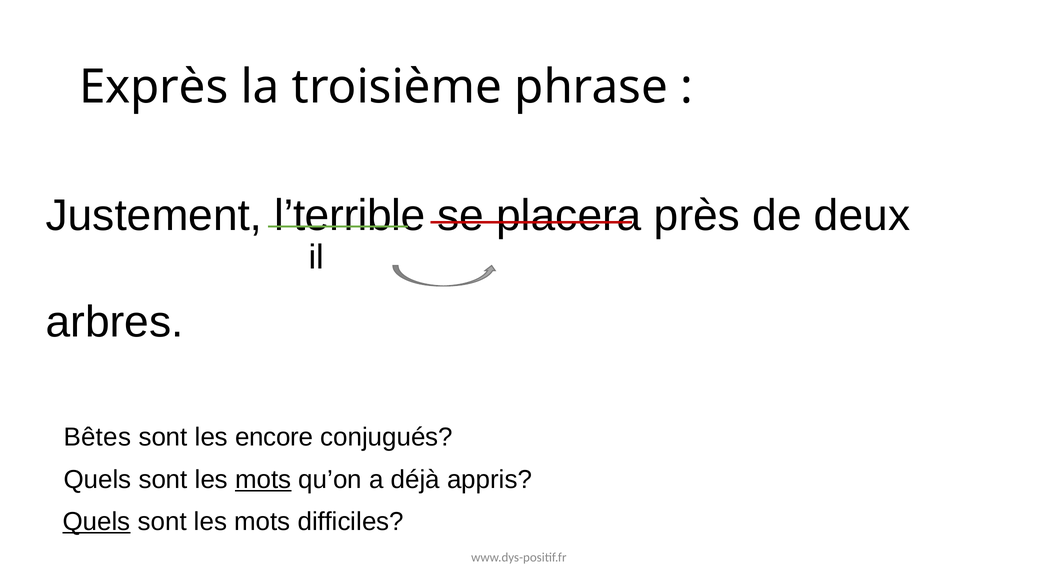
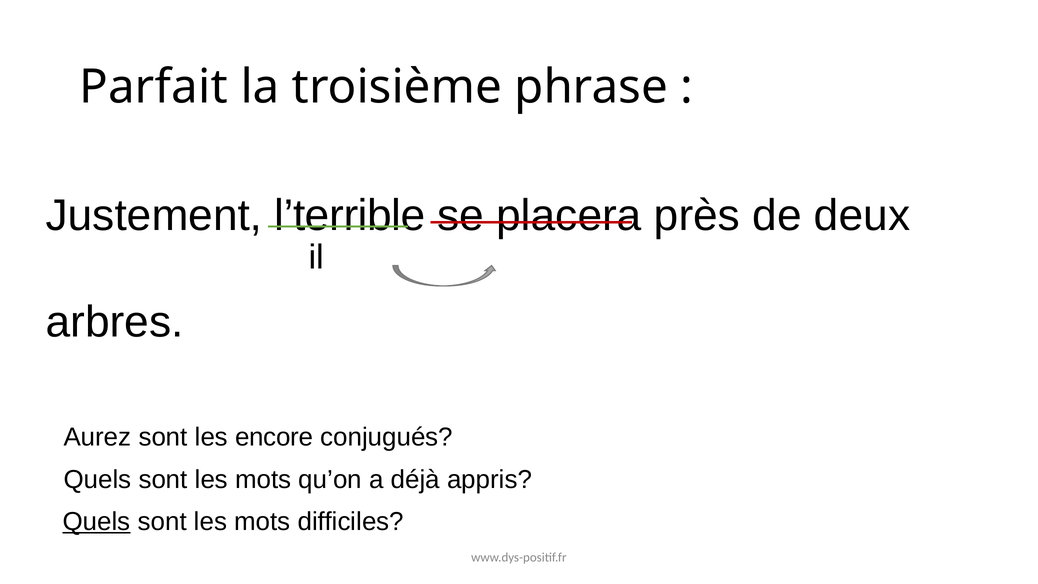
Exprès: Exprès -> Parfait
Bêtes: Bêtes -> Aurez
mots at (263, 479) underline: present -> none
